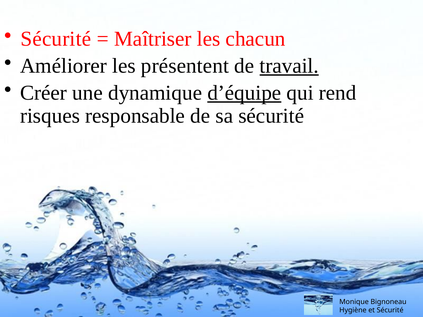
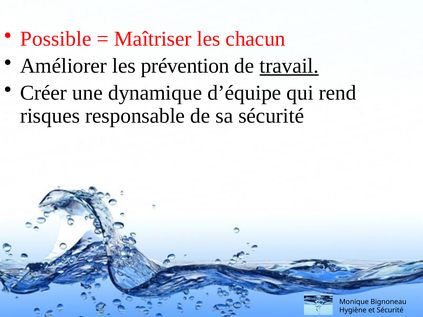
Sécurité at (56, 39): Sécurité -> Possible
présentent: présentent -> prévention
d’équipe underline: present -> none
